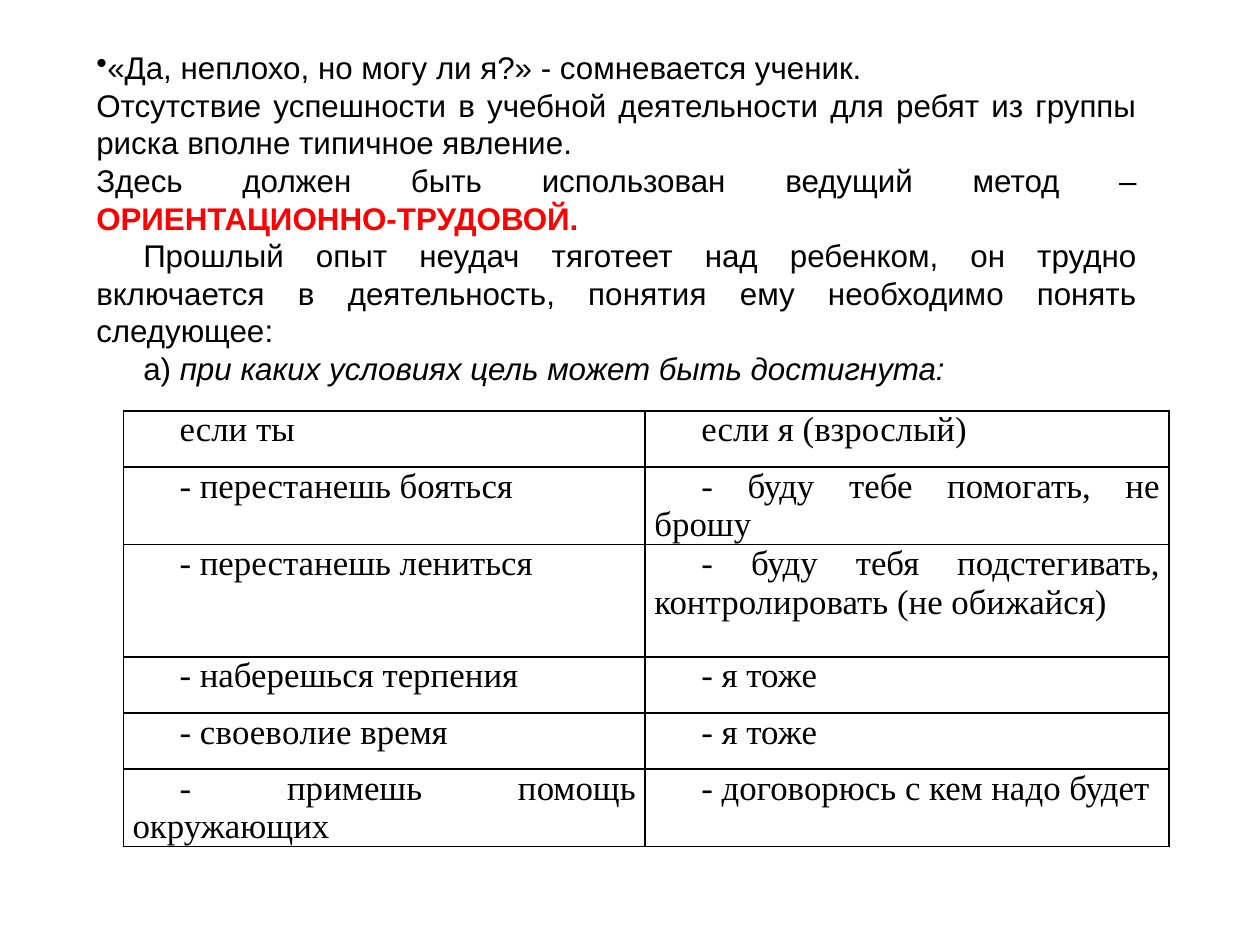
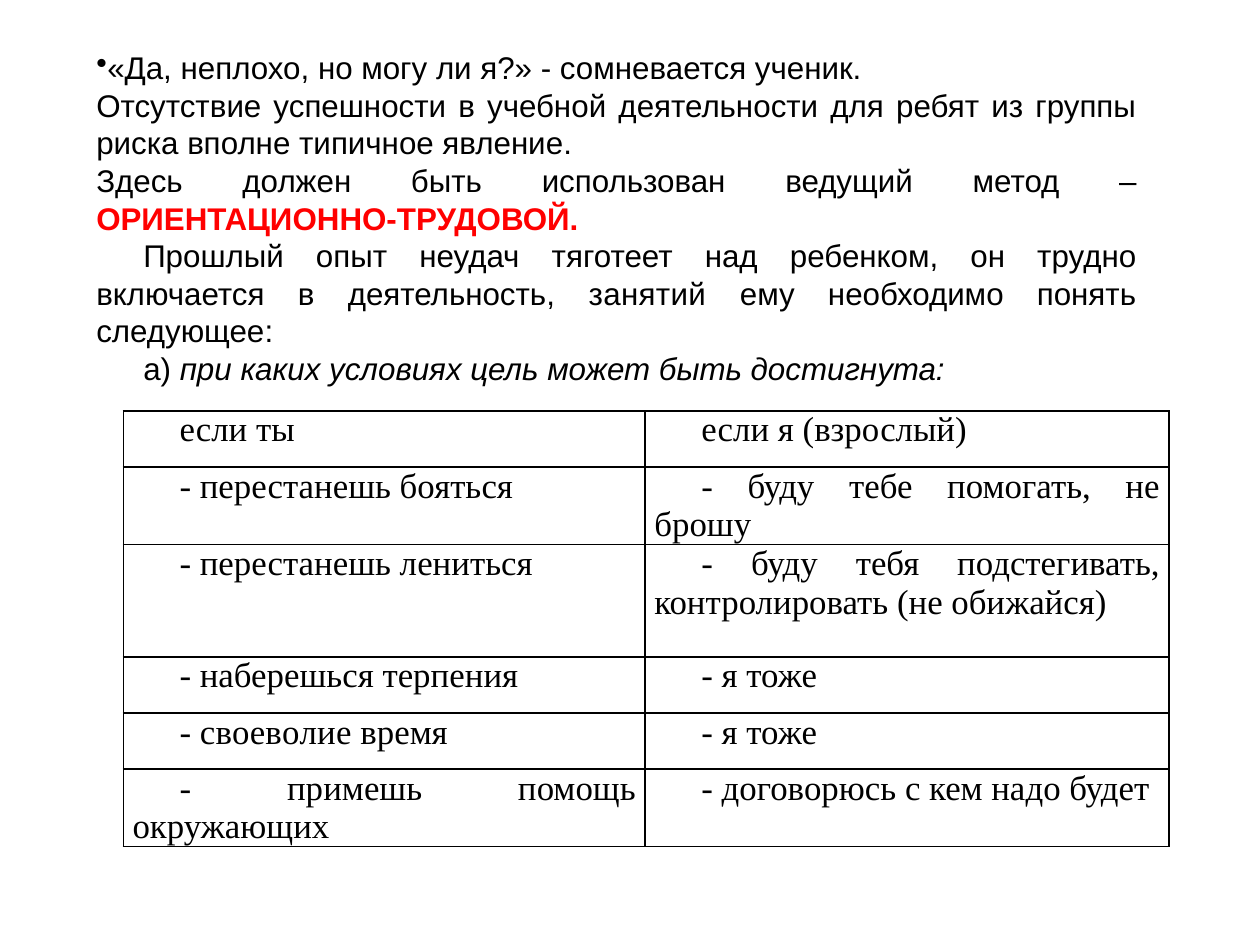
понятия: понятия -> занятий
